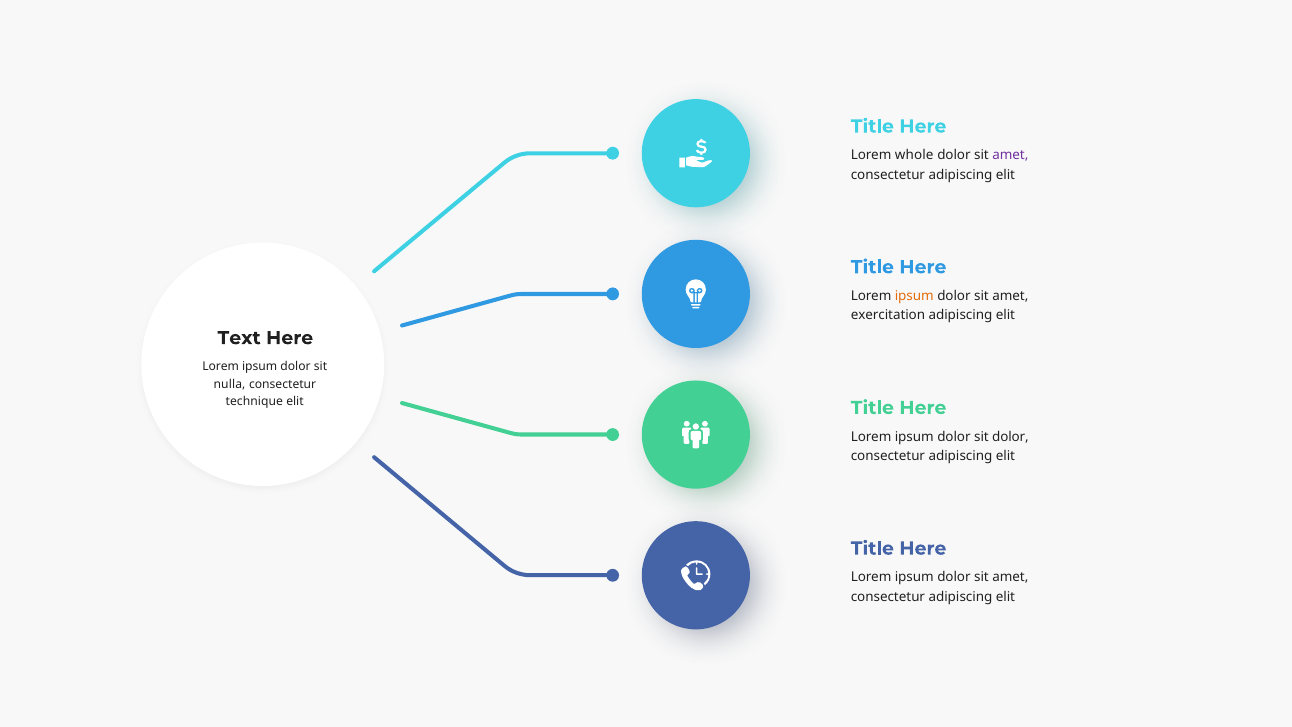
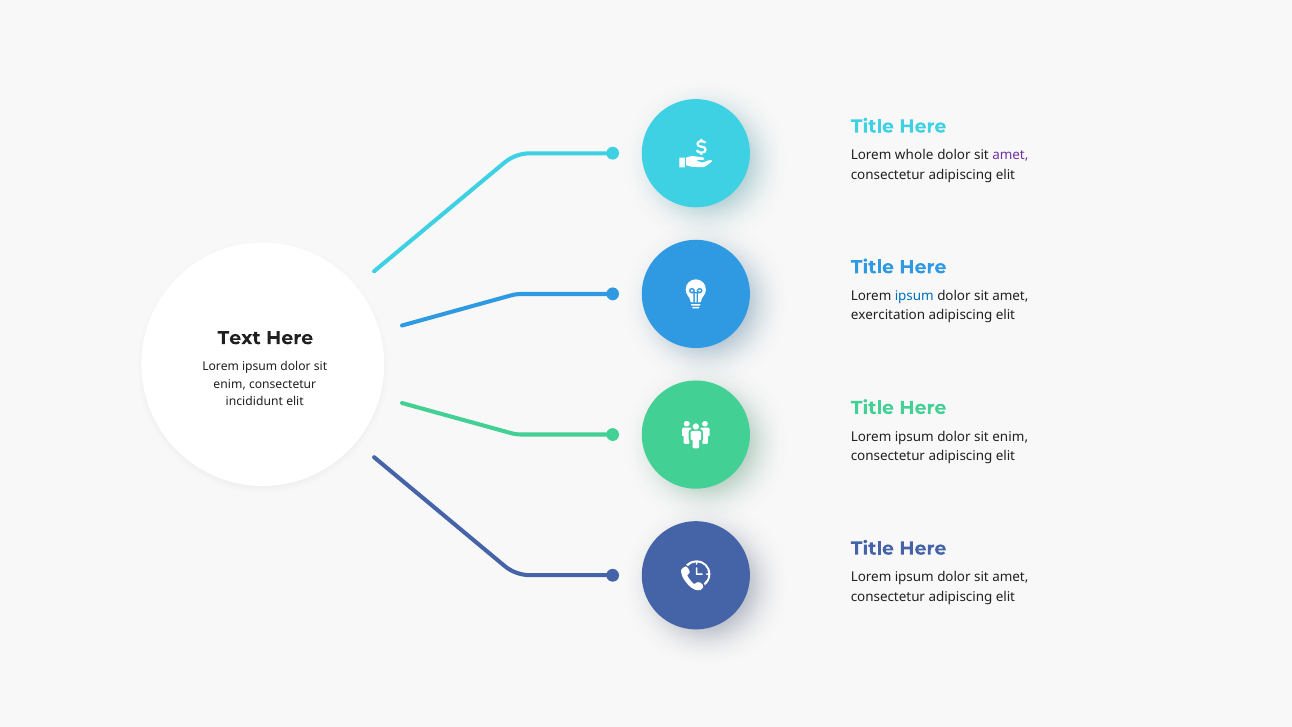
ipsum at (914, 296) colour: orange -> blue
nulla at (230, 384): nulla -> enim
technique: technique -> incididunt
dolor at (1010, 436): dolor -> enim
